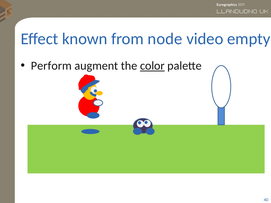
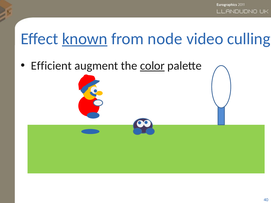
known underline: none -> present
empty: empty -> culling
Perform: Perform -> Efficient
